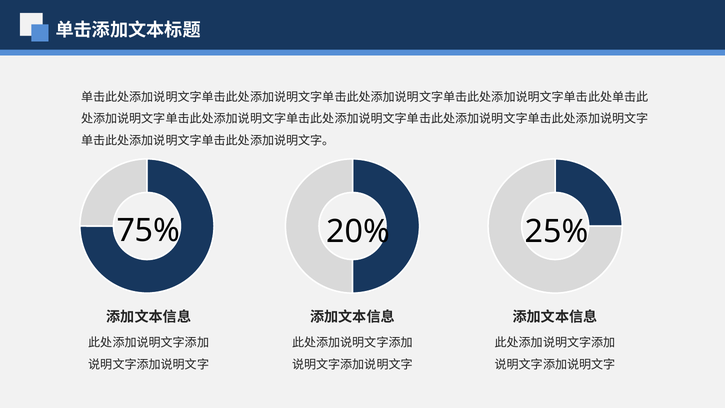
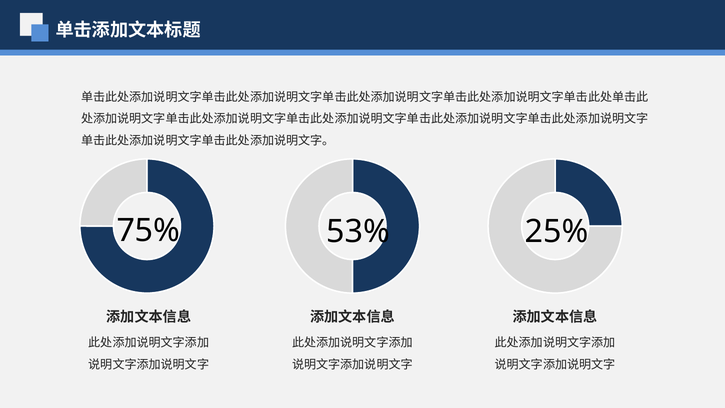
20%: 20% -> 53%
